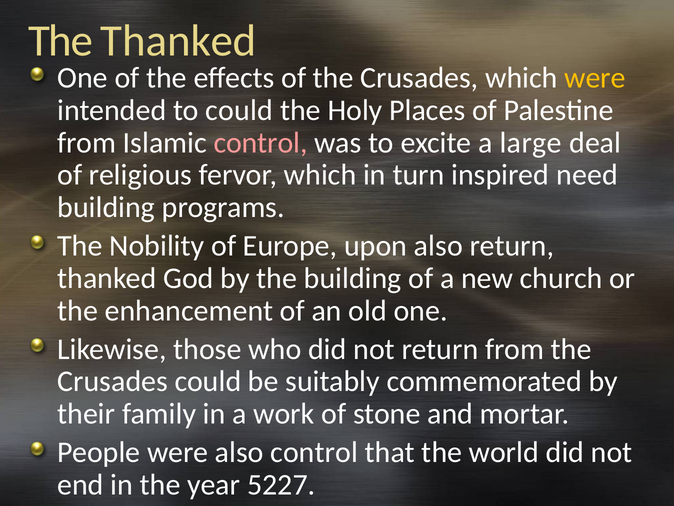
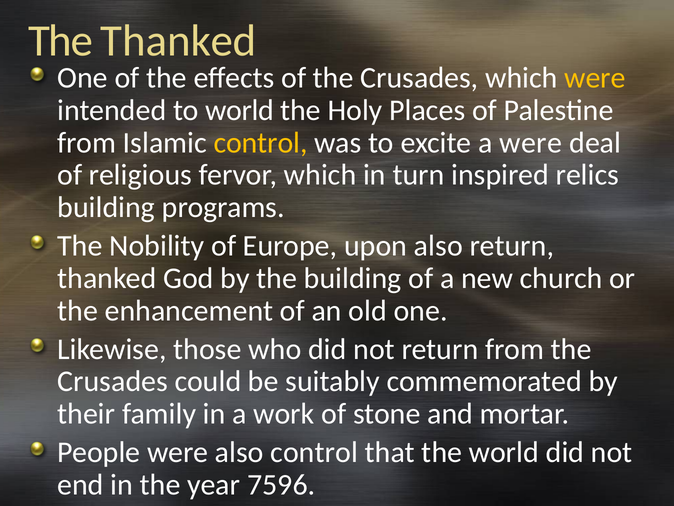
to could: could -> world
control at (261, 143) colour: pink -> yellow
a large: large -> were
need: need -> relics
5227: 5227 -> 7596
